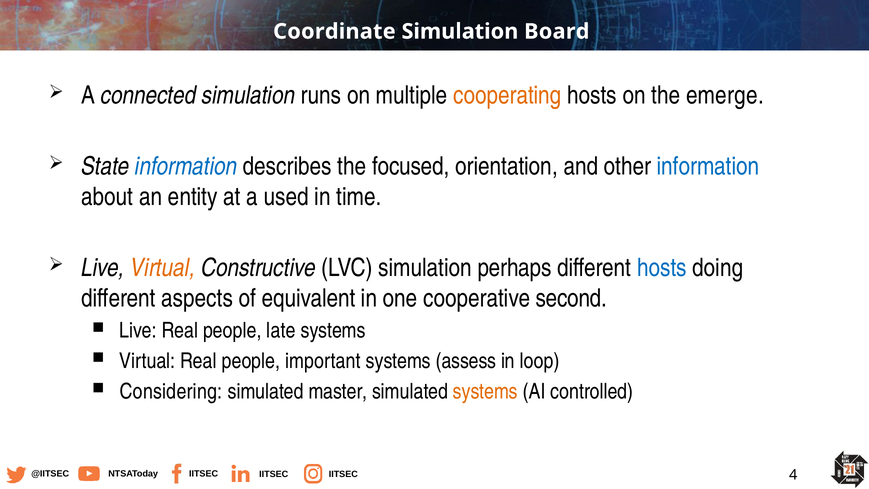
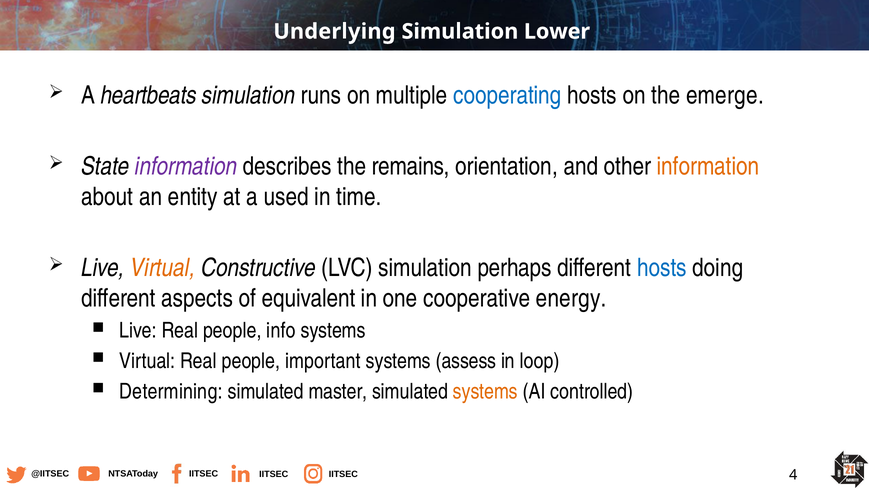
Coordinate: Coordinate -> Underlying
Board: Board -> Lower
connected: connected -> heartbeats
cooperating colour: orange -> blue
information at (186, 166) colour: blue -> purple
focused: focused -> remains
information at (708, 166) colour: blue -> orange
second: second -> energy
late: late -> info
Considering: Considering -> Determining
